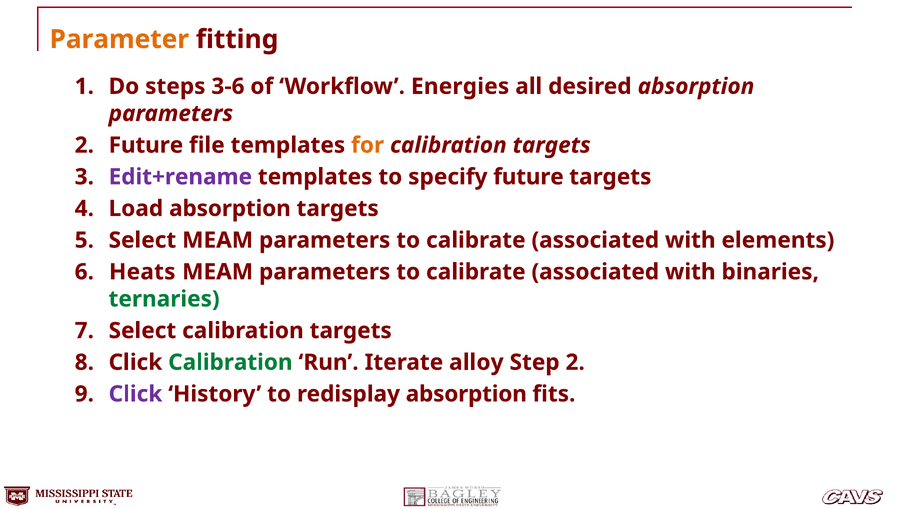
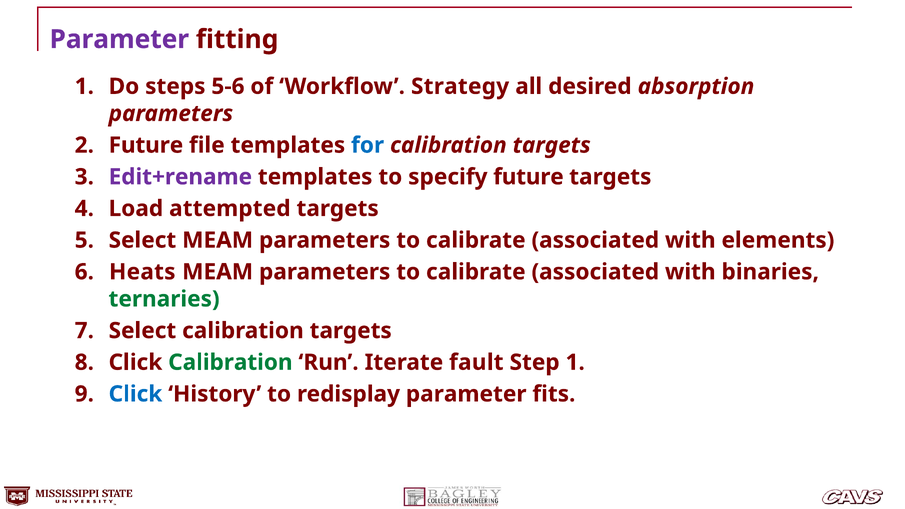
Parameter at (119, 39) colour: orange -> purple
3-6: 3-6 -> 5-6
Energies: Energies -> Strategy
for colour: orange -> blue
Load absorption: absorption -> attempted
alloy: alloy -> fault
Step 2: 2 -> 1
Click at (135, 394) colour: purple -> blue
redisplay absorption: absorption -> parameter
